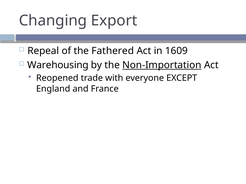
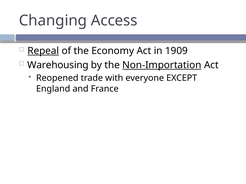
Export: Export -> Access
Repeal underline: none -> present
Fathered: Fathered -> Economy
1609: 1609 -> 1909
